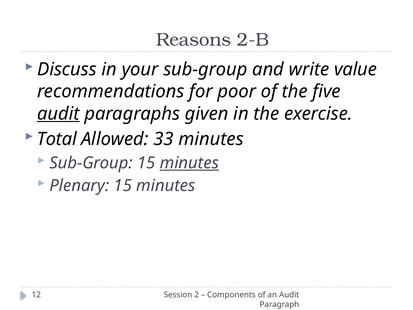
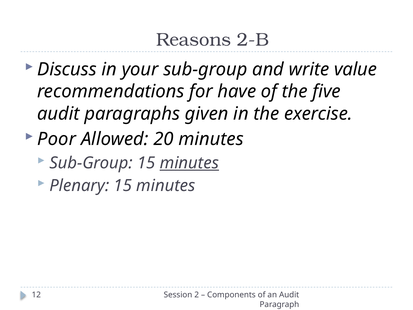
poor: poor -> have
audit at (58, 114) underline: present -> none
Total: Total -> Poor
33: 33 -> 20
